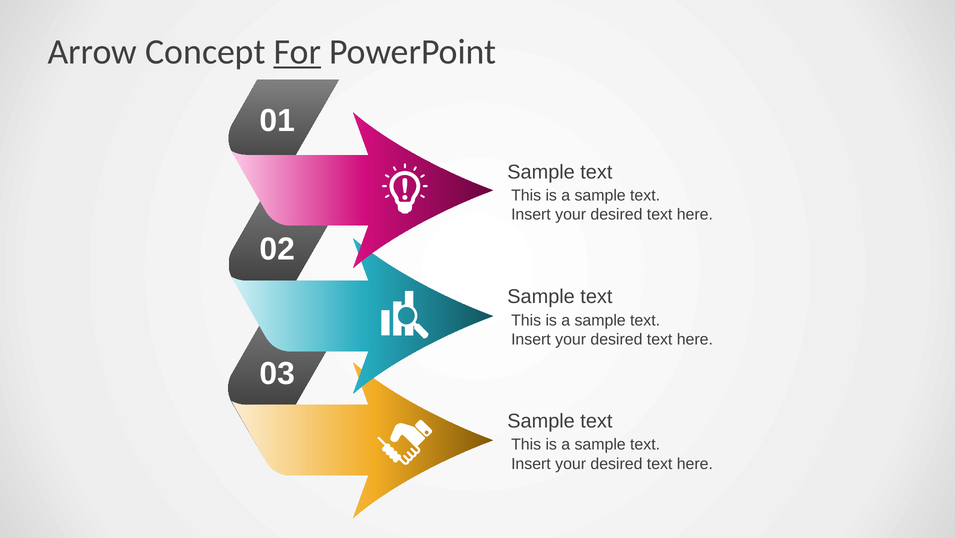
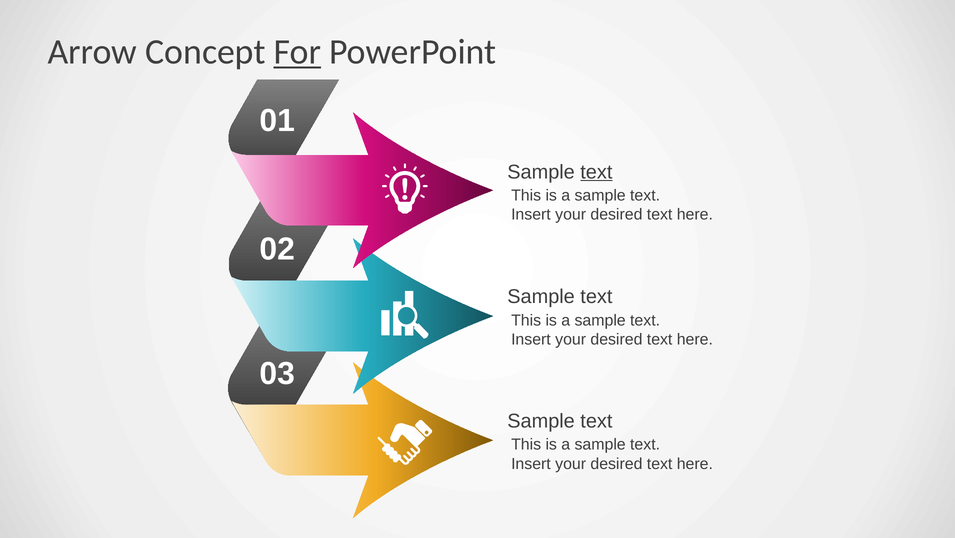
text at (596, 172) underline: none -> present
